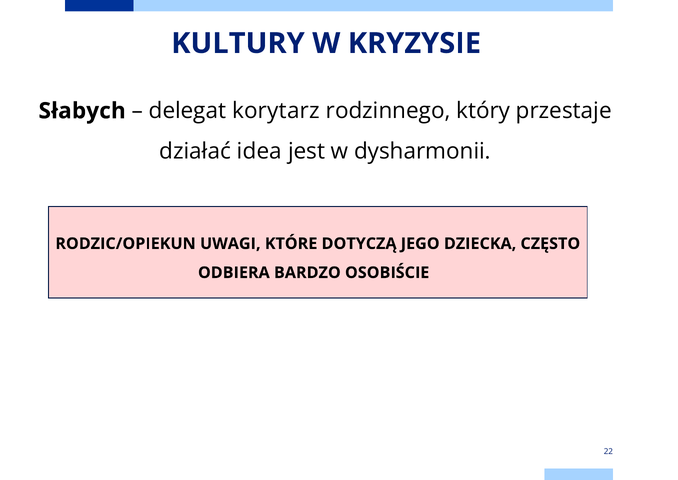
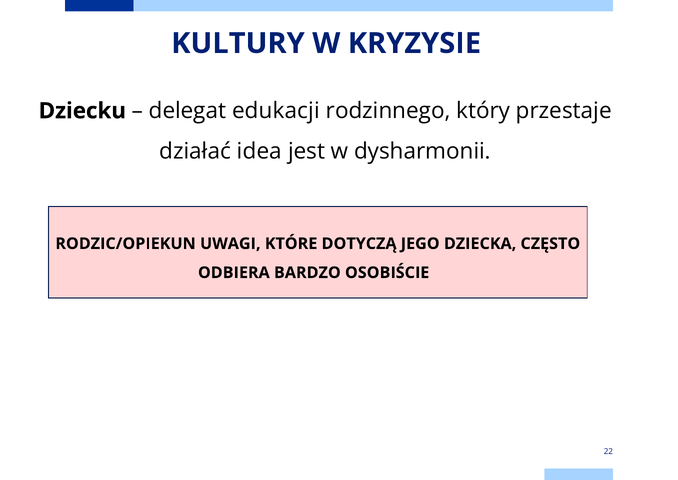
Słabych: Słabych -> Dziecku
korytarz: korytarz -> edukacji
